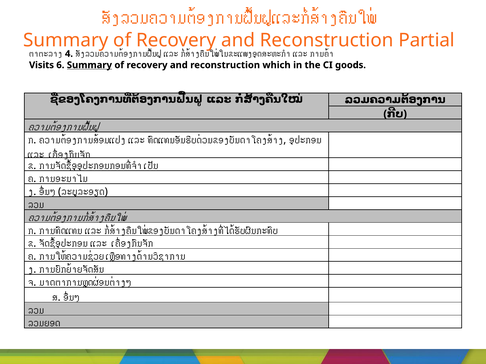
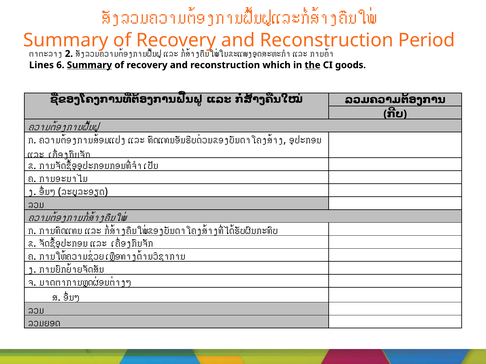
Partial: Partial -> Period
4: 4 -> 2
Visits: Visits -> Lines
the underline: none -> present
